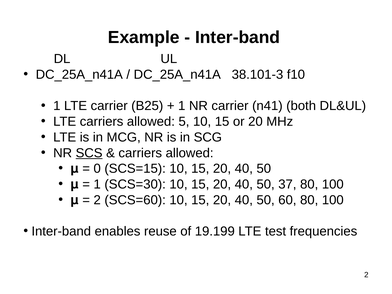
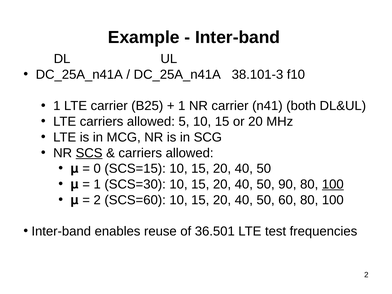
37: 37 -> 90
100 at (333, 184) underline: none -> present
19.199: 19.199 -> 36.501
